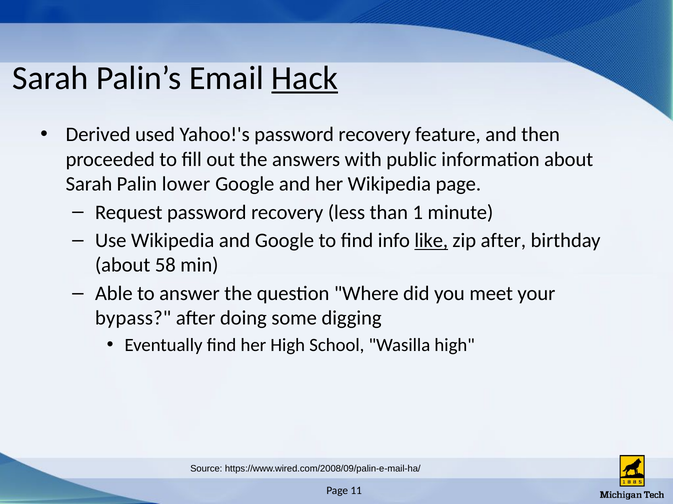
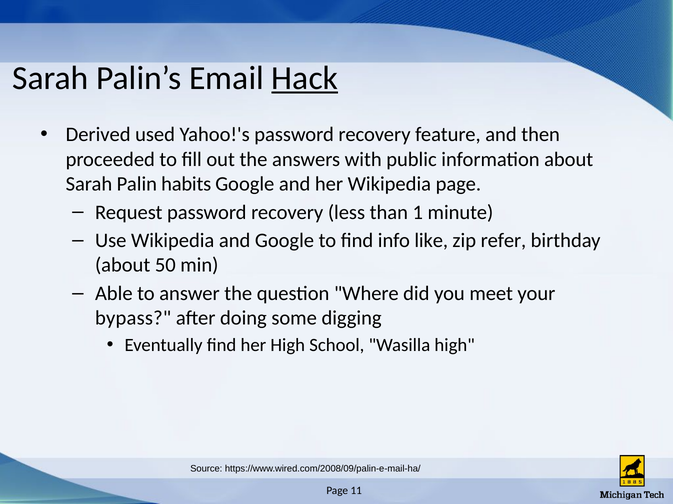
lower: lower -> habits
like underline: present -> none
zip after: after -> refer
58: 58 -> 50
